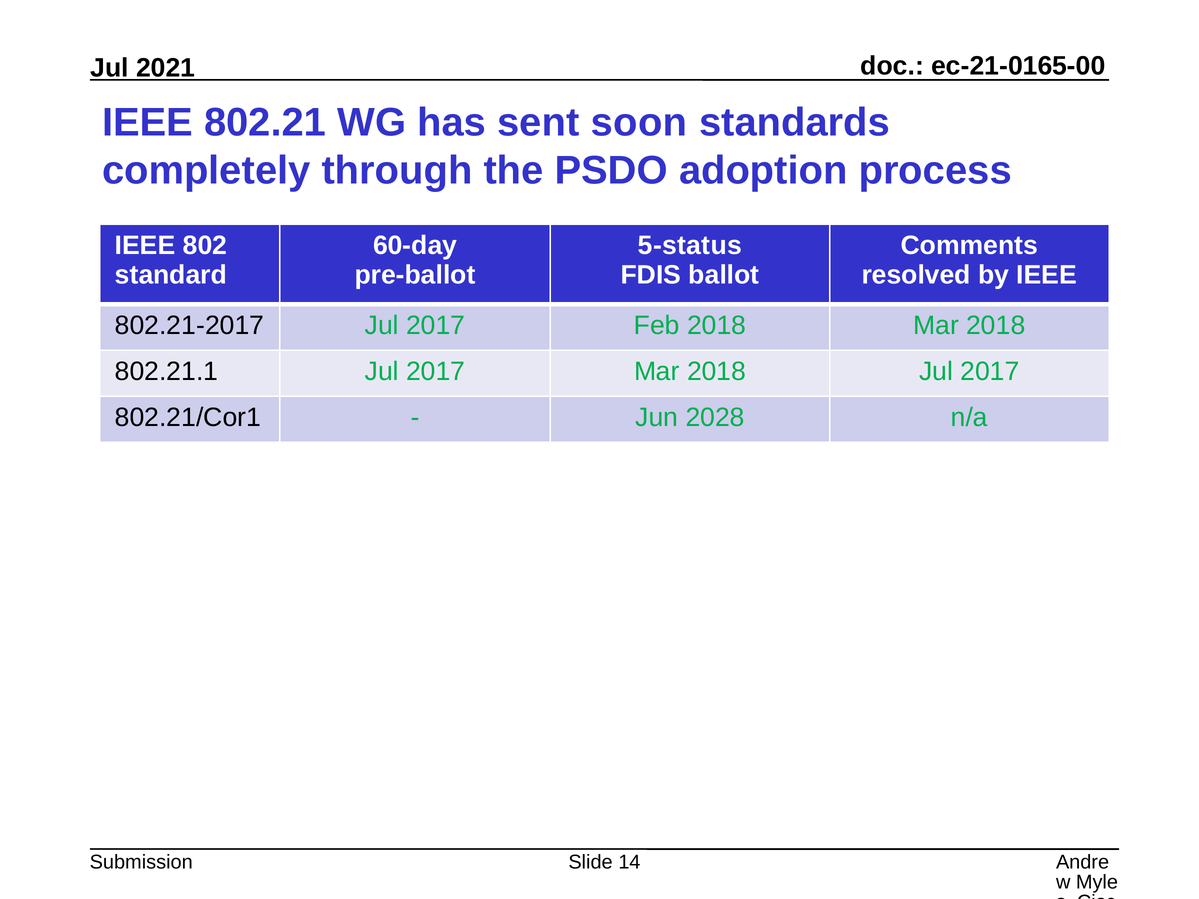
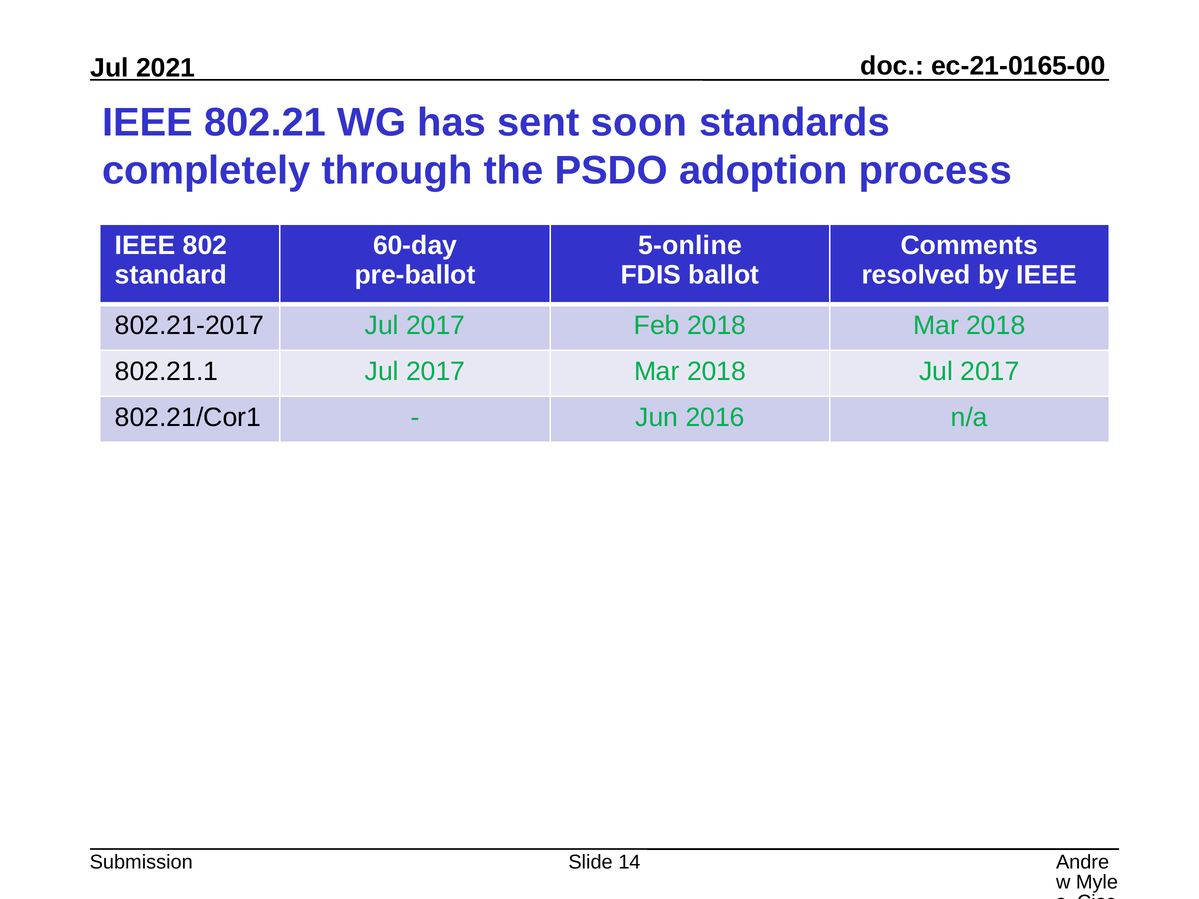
5-status: 5-status -> 5-online
2028: 2028 -> 2016
